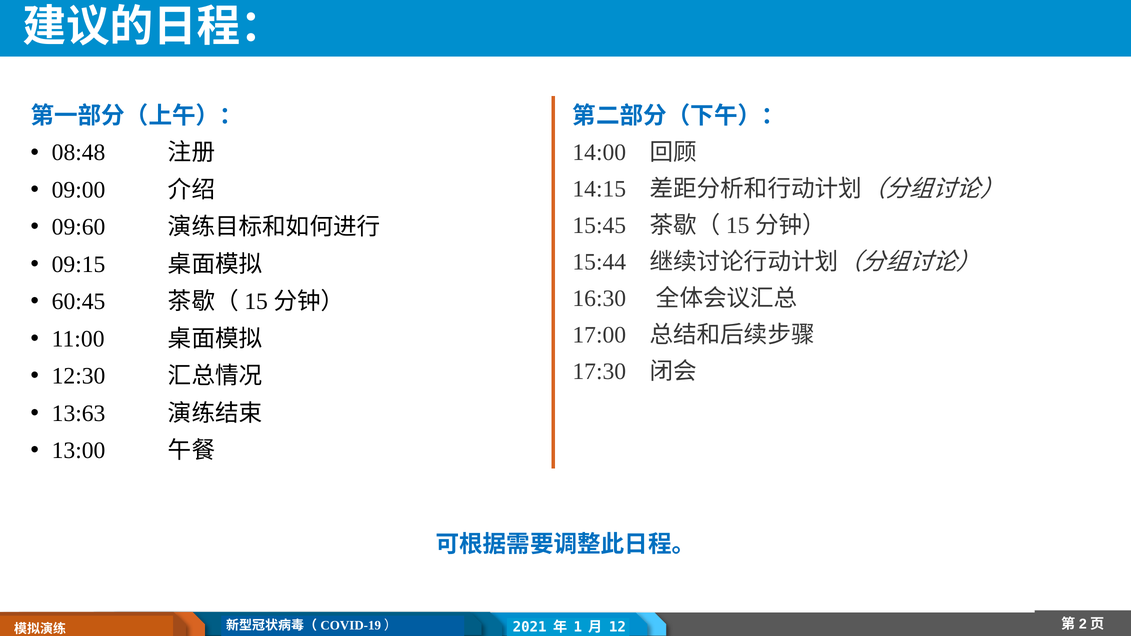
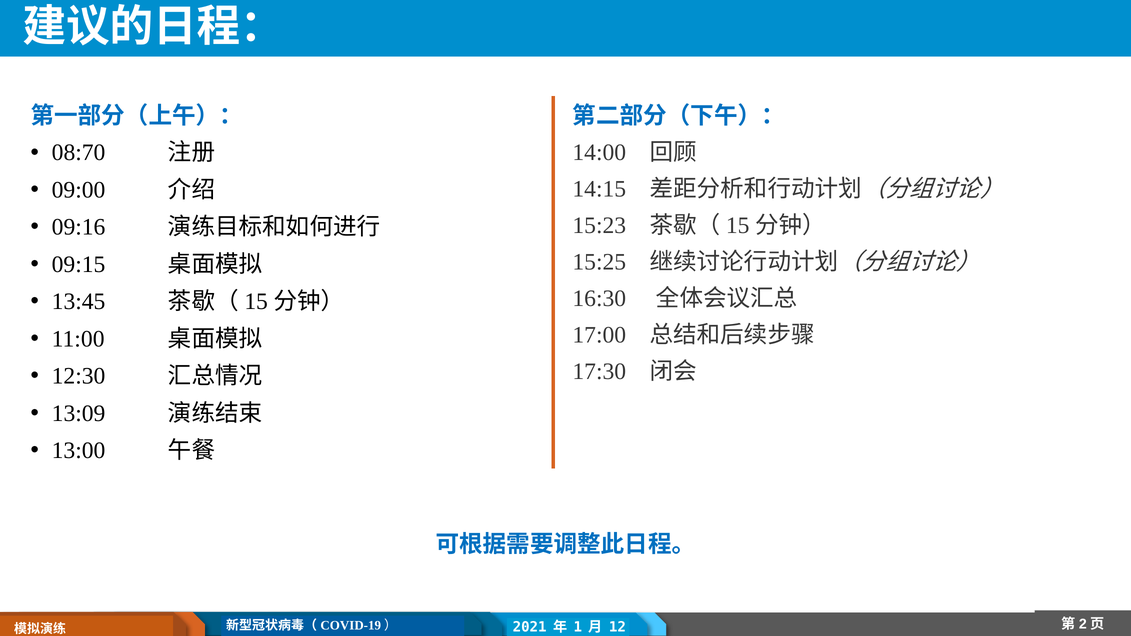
08:48: 08:48 -> 08:70
15:45: 15:45 -> 15:23
09:60: 09:60 -> 09:16
15:44: 15:44 -> 15:25
60:45: 60:45 -> 13:45
13:63: 13:63 -> 13:09
